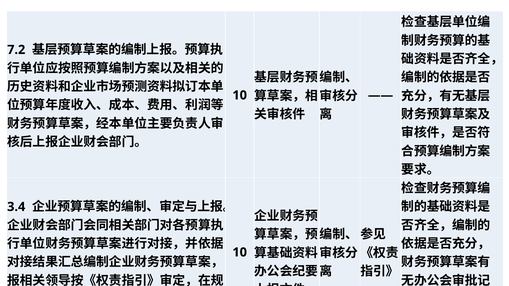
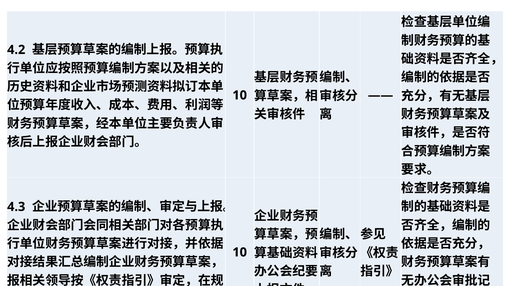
7.2: 7.2 -> 4.2
3.4: 3.4 -> 4.3
